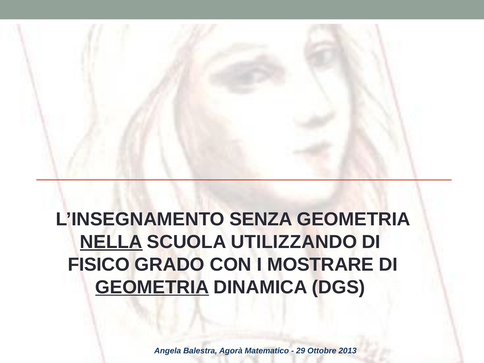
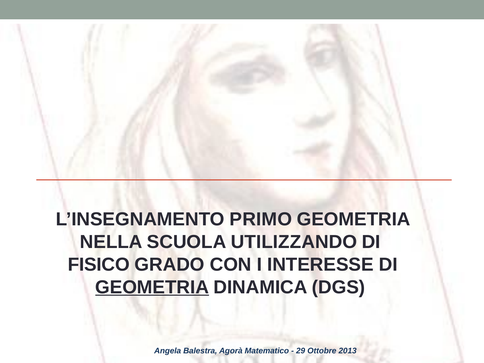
SENZA: SENZA -> PRIMO
NELLA underline: present -> none
MOSTRARE: MOSTRARE -> INTERESSE
